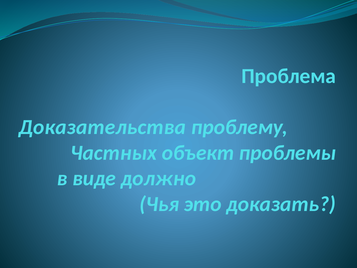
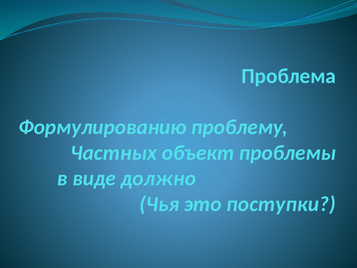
Доказательства: Доказательства -> Формулированию
доказать: доказать -> поступки
